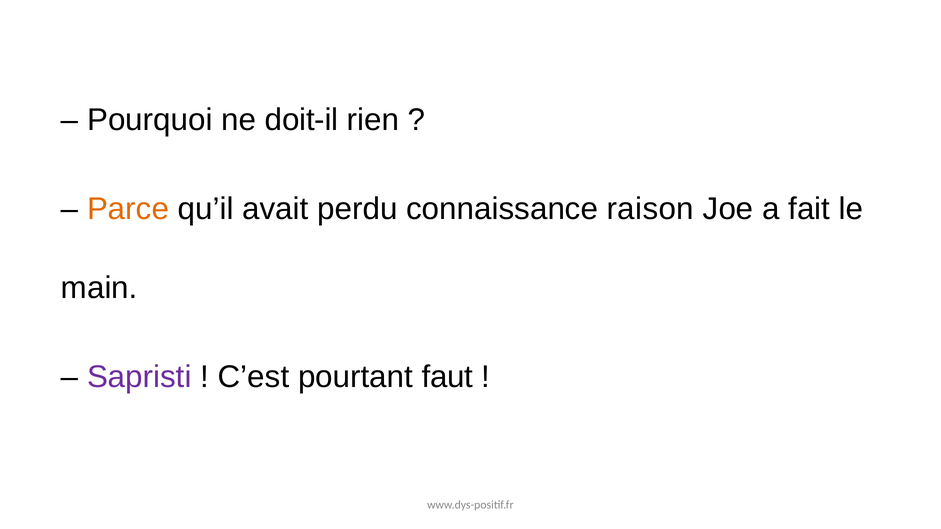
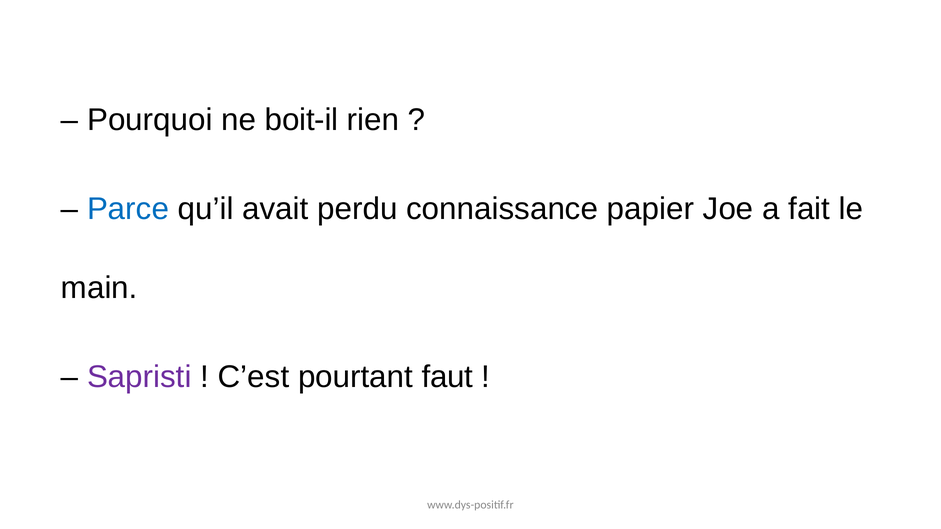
doit-il: doit-il -> boit-il
Parce colour: orange -> blue
raison: raison -> papier
